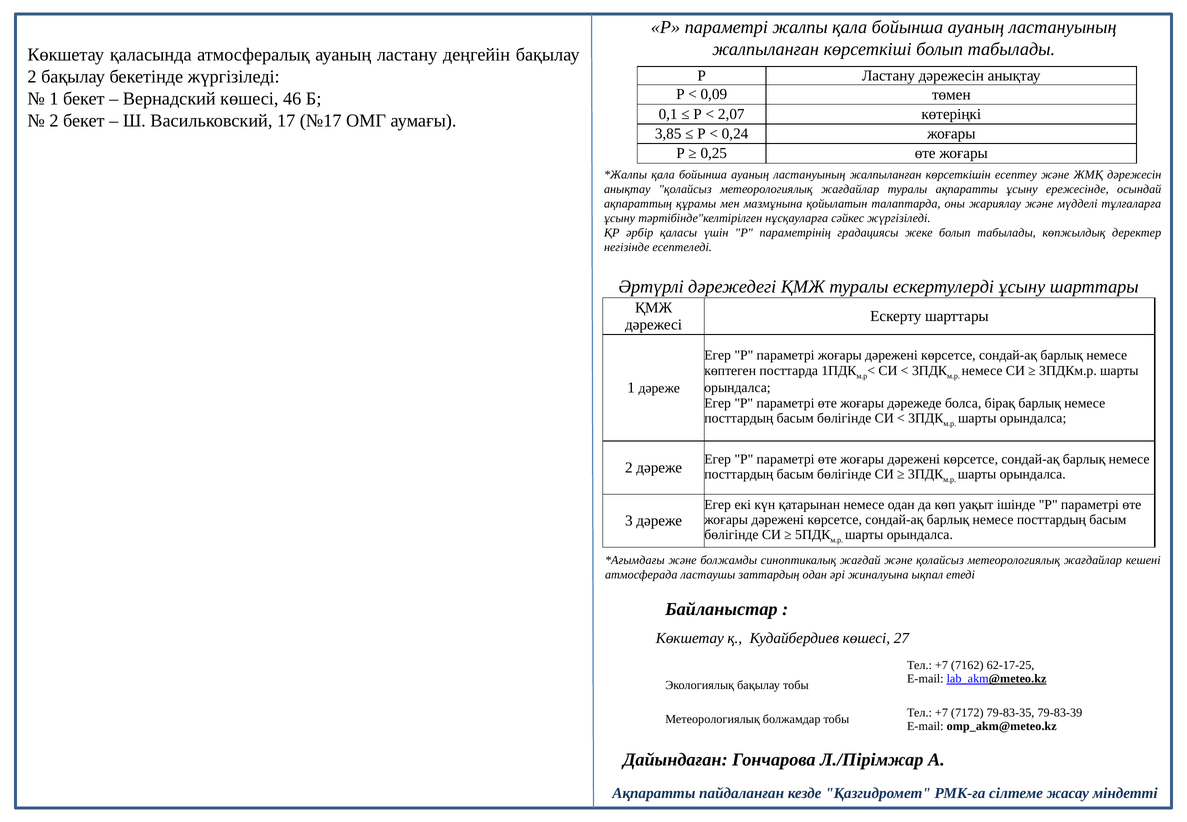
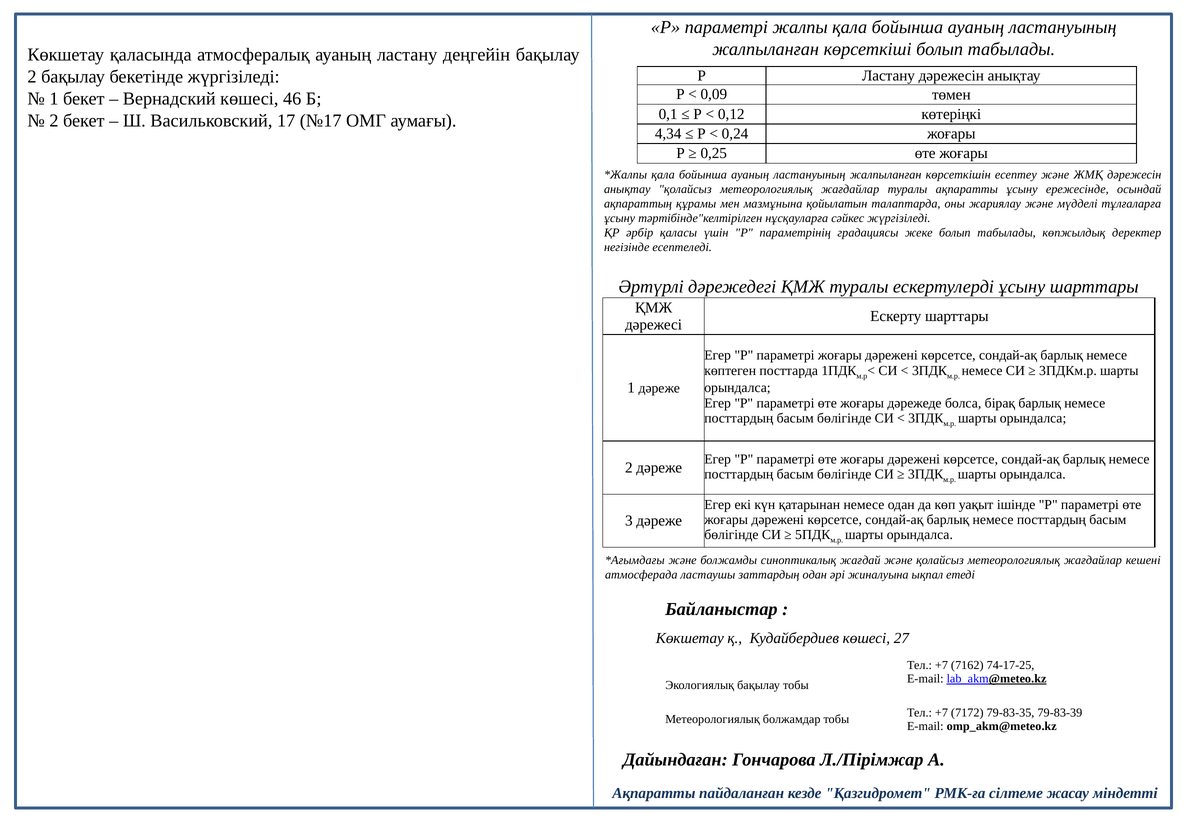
2,07: 2,07 -> 0,12
3,85: 3,85 -> 4,34
62-17-25: 62-17-25 -> 74-17-25
